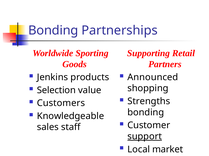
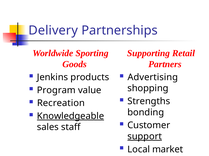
Bonding at (53, 30): Bonding -> Delivery
Announced: Announced -> Advertising
Selection: Selection -> Program
Customers: Customers -> Recreation
Knowledgeable underline: none -> present
